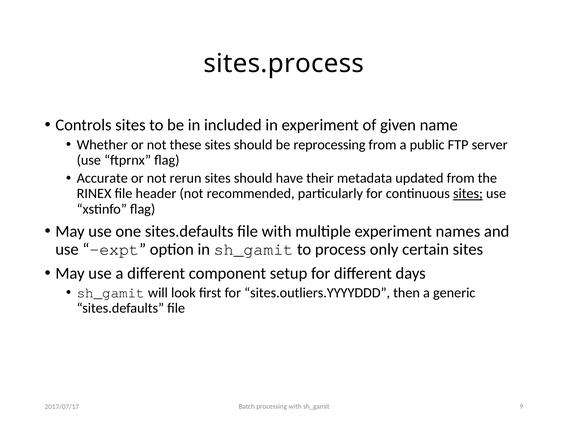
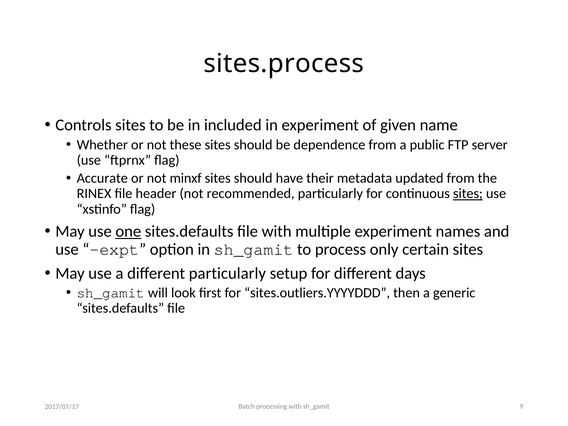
reprocessing: reprocessing -> dependence
rerun: rerun -> minxf
one underline: none -> present
different component: component -> particularly
